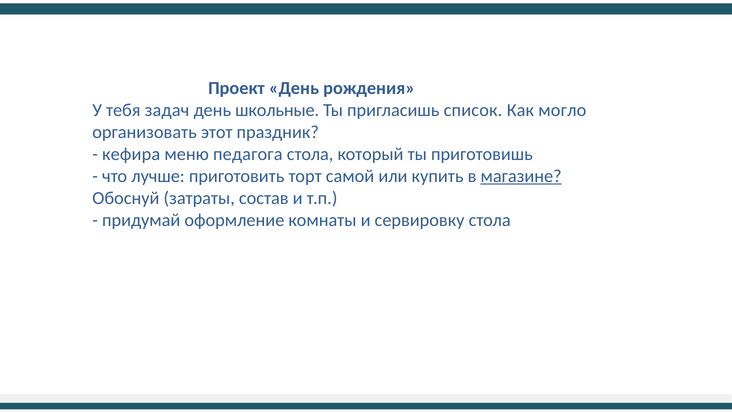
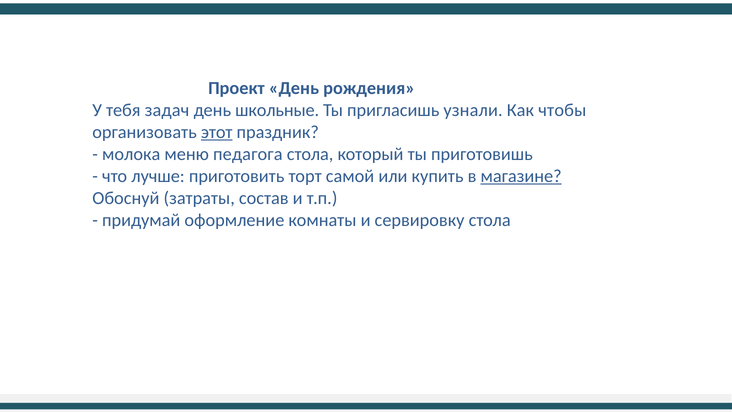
список: список -> узнали
могло: могло -> чтобы
этот underline: none -> present
кефира: кефира -> молока
